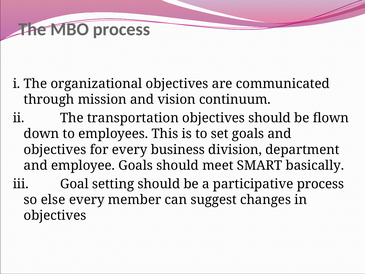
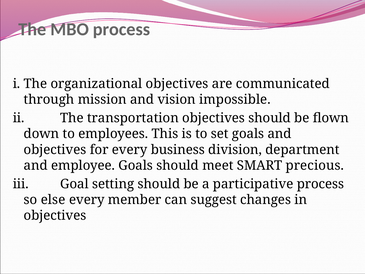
continuum: continuum -> impossible
basically: basically -> precious
